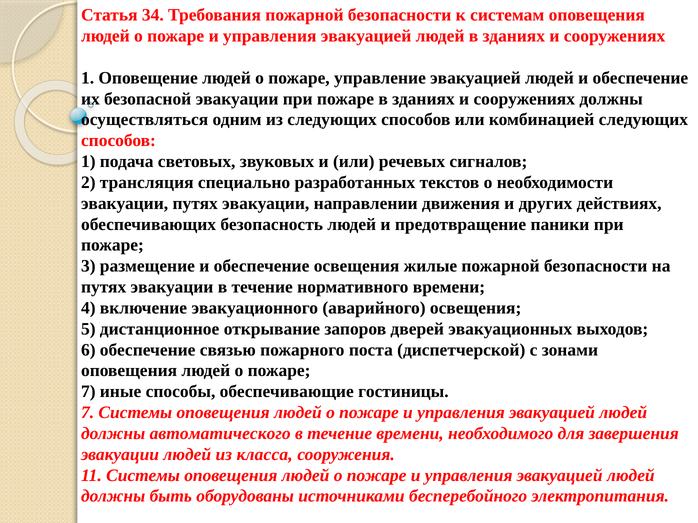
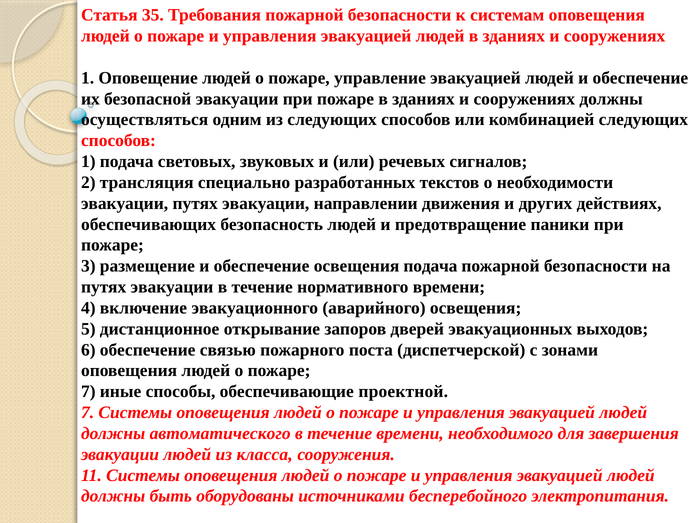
34: 34 -> 35
освещения жилые: жилые -> подача
гостиницы: гостиницы -> проектной
